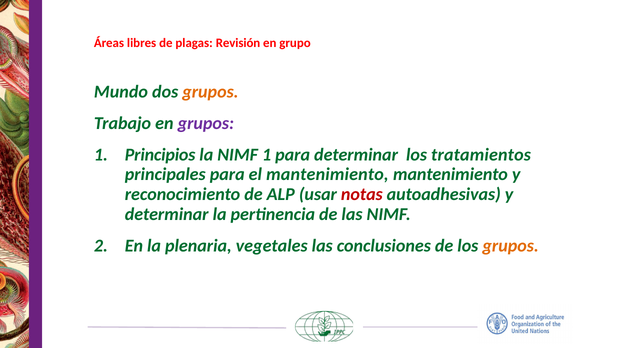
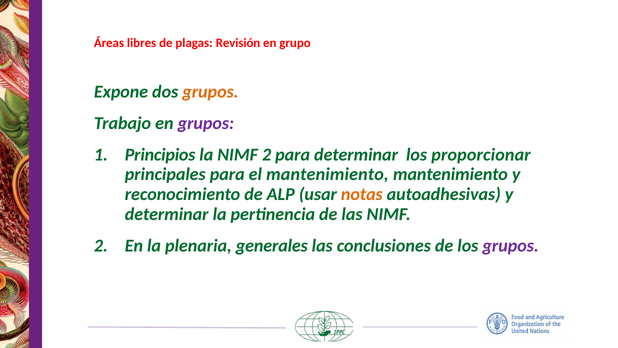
Mundo: Mundo -> Expone
la NIMF 1: 1 -> 2
tratamientos: tratamientos -> proporcionar
notas colour: red -> orange
vegetales: vegetales -> generales
grupos at (511, 245) colour: orange -> purple
